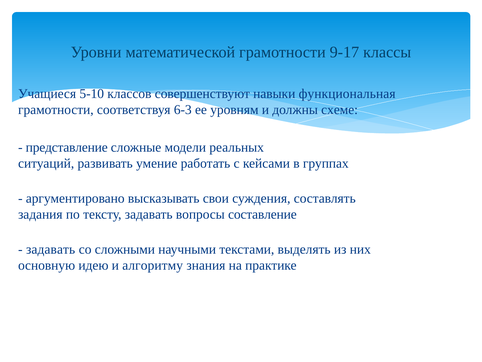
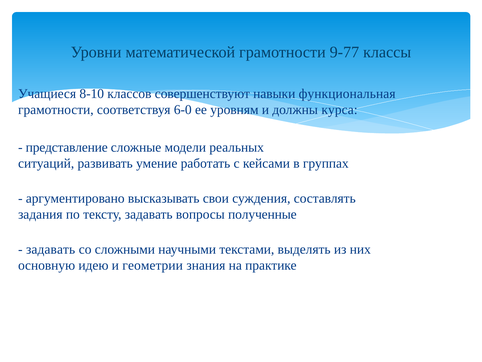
9-17: 9-17 -> 9-77
5-10: 5-10 -> 8-10
6-3: 6-3 -> 6-0
схеме: схеме -> курса
составление: составление -> полученные
алгоритму: алгоритму -> геометрии
